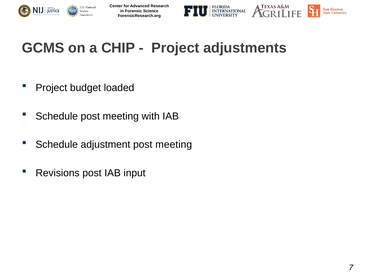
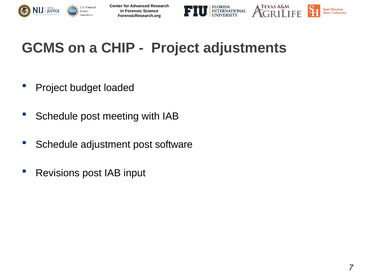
adjustment post meeting: meeting -> software
